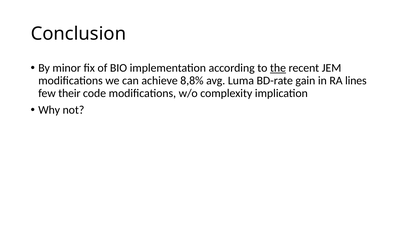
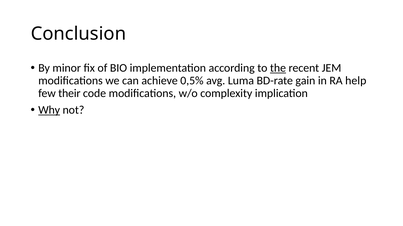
8,8%: 8,8% -> 0,5%
lines: lines -> help
Why underline: none -> present
